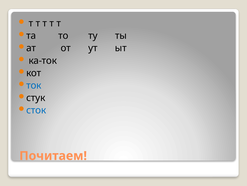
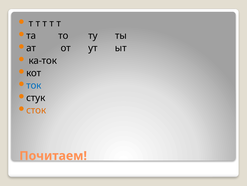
сток colour: blue -> orange
